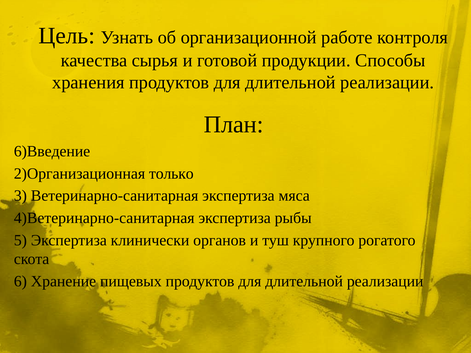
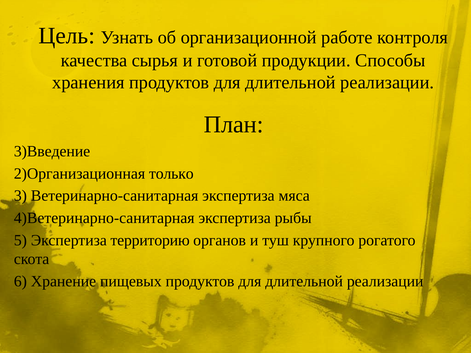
6)Введение: 6)Введение -> 3)Введение
клинически: клинически -> территорию
